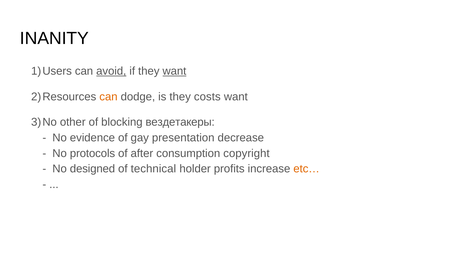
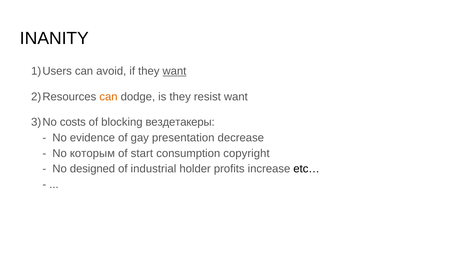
avoid underline: present -> none
costs: costs -> resist
other: other -> costs
protocols: protocols -> которым
after: after -> start
technical: technical -> industrial
etc… colour: orange -> black
